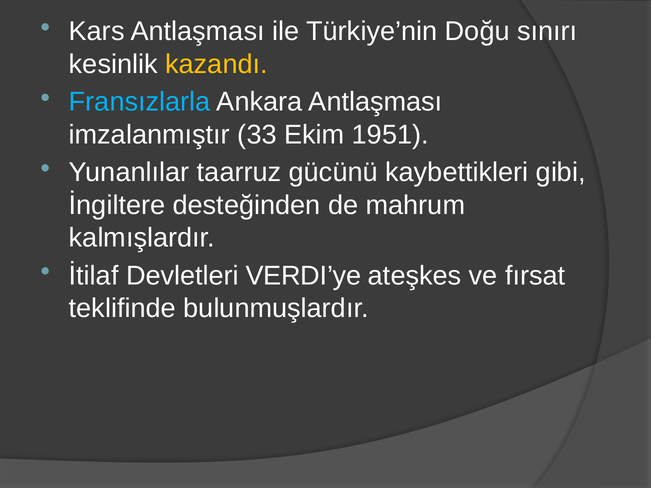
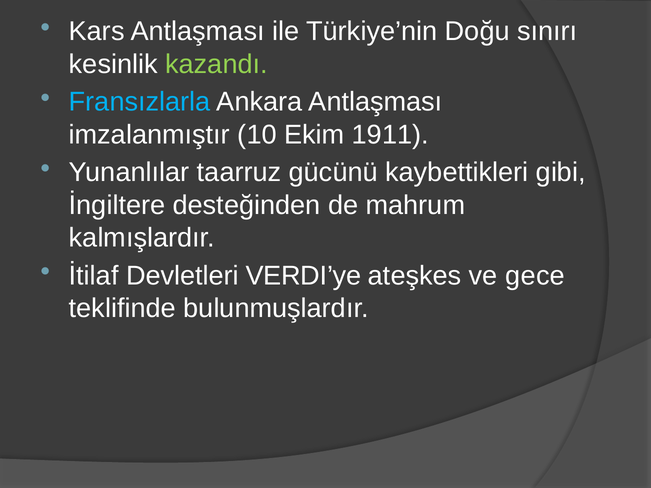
kazandı colour: yellow -> light green
33: 33 -> 10
1951: 1951 -> 1911
fırsat: fırsat -> gece
